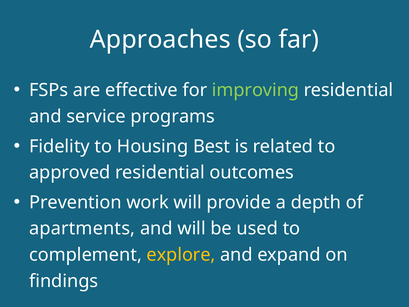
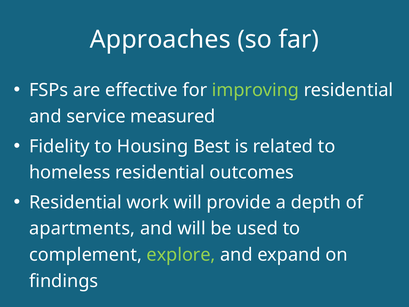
programs: programs -> measured
approved: approved -> homeless
Prevention at (75, 202): Prevention -> Residential
explore colour: yellow -> light green
